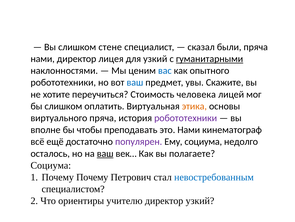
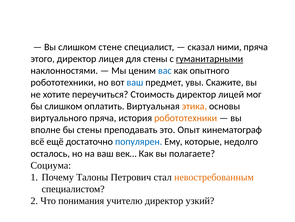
были: были -> ними
нами at (43, 59): нами -> этого
для узкий: узкий -> стены
Стоимость человека: человека -> директор
робототехники at (186, 118) colour: purple -> orange
бы чтобы: чтобы -> стены
это Нами: Нами -> Опыт
популярен colour: purple -> blue
Ему социума: социума -> которые
ваш at (105, 153) underline: present -> none
Почему Почему: Почему -> Талоны
невостребованным colour: blue -> orange
ориентиры: ориентиры -> понимания
